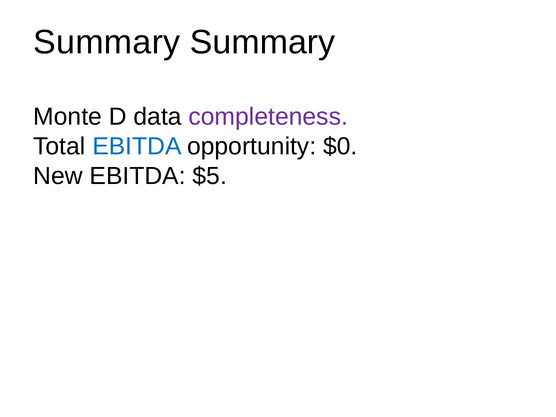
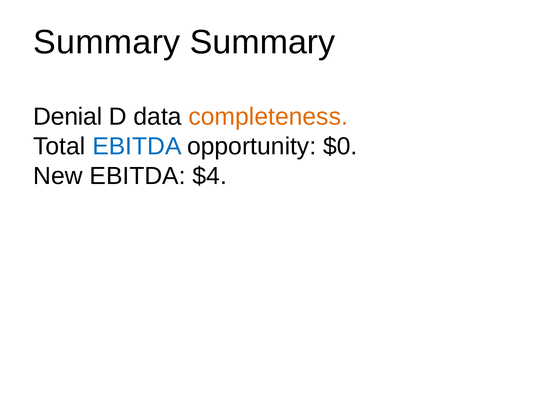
Monte: Monte -> Denial
completeness colour: purple -> orange
$5: $5 -> $4
